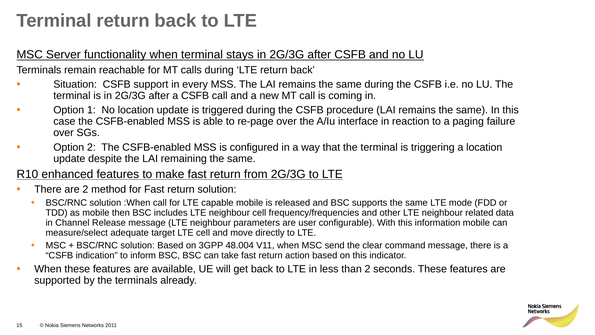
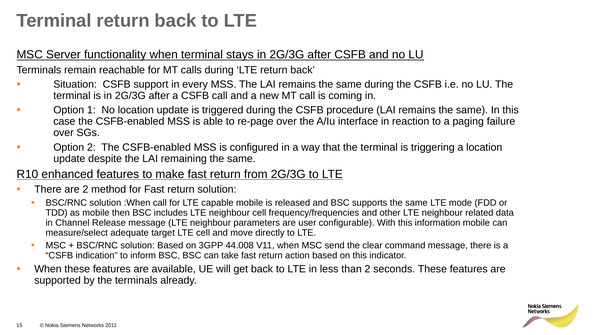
48.004: 48.004 -> 44.008
